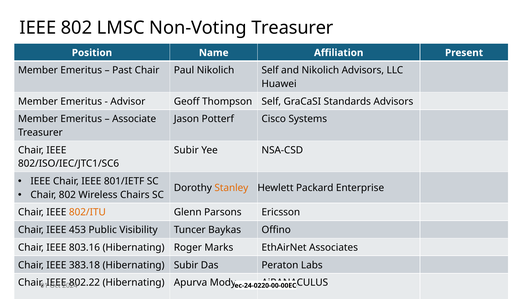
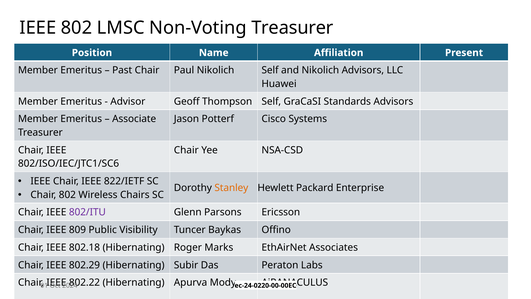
Subir at (186, 150): Subir -> Chair
801/IETF: 801/IETF -> 822/IETF
802/ITU colour: orange -> purple
453: 453 -> 809
803.16: 803.16 -> 802.18
383.18: 383.18 -> 802.29
